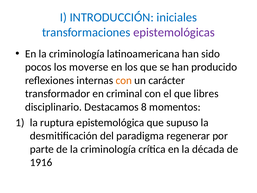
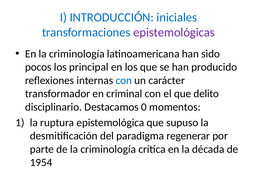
moverse: moverse -> principal
con at (124, 80) colour: orange -> blue
libres: libres -> delito
8: 8 -> 0
1916: 1916 -> 1954
